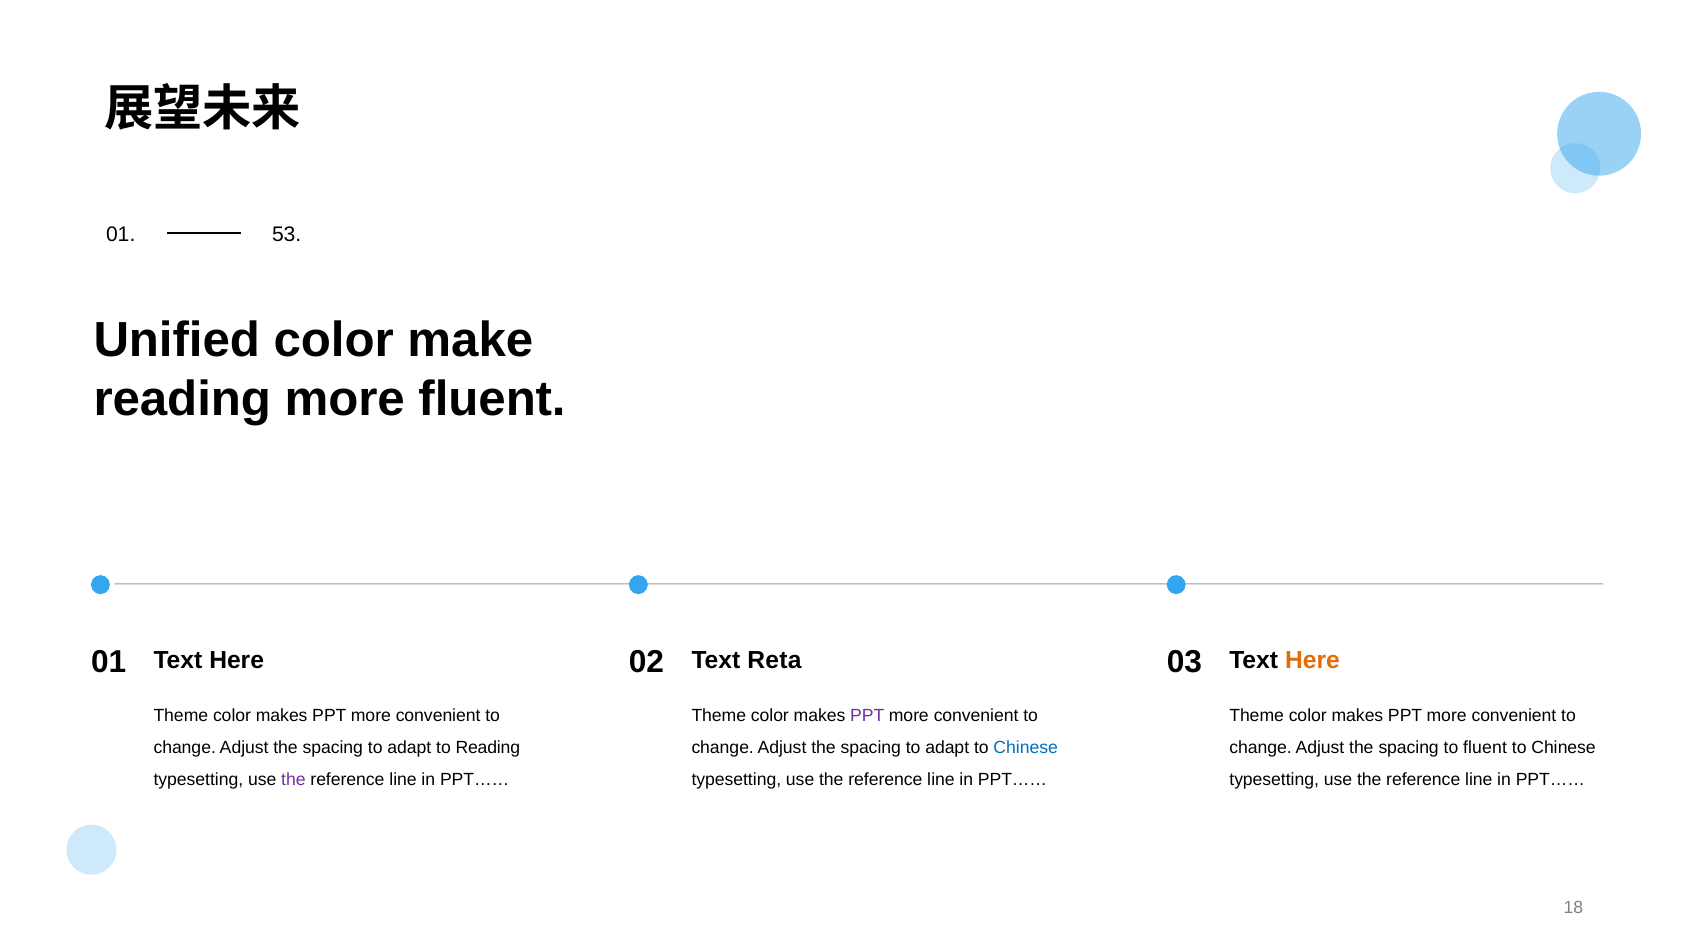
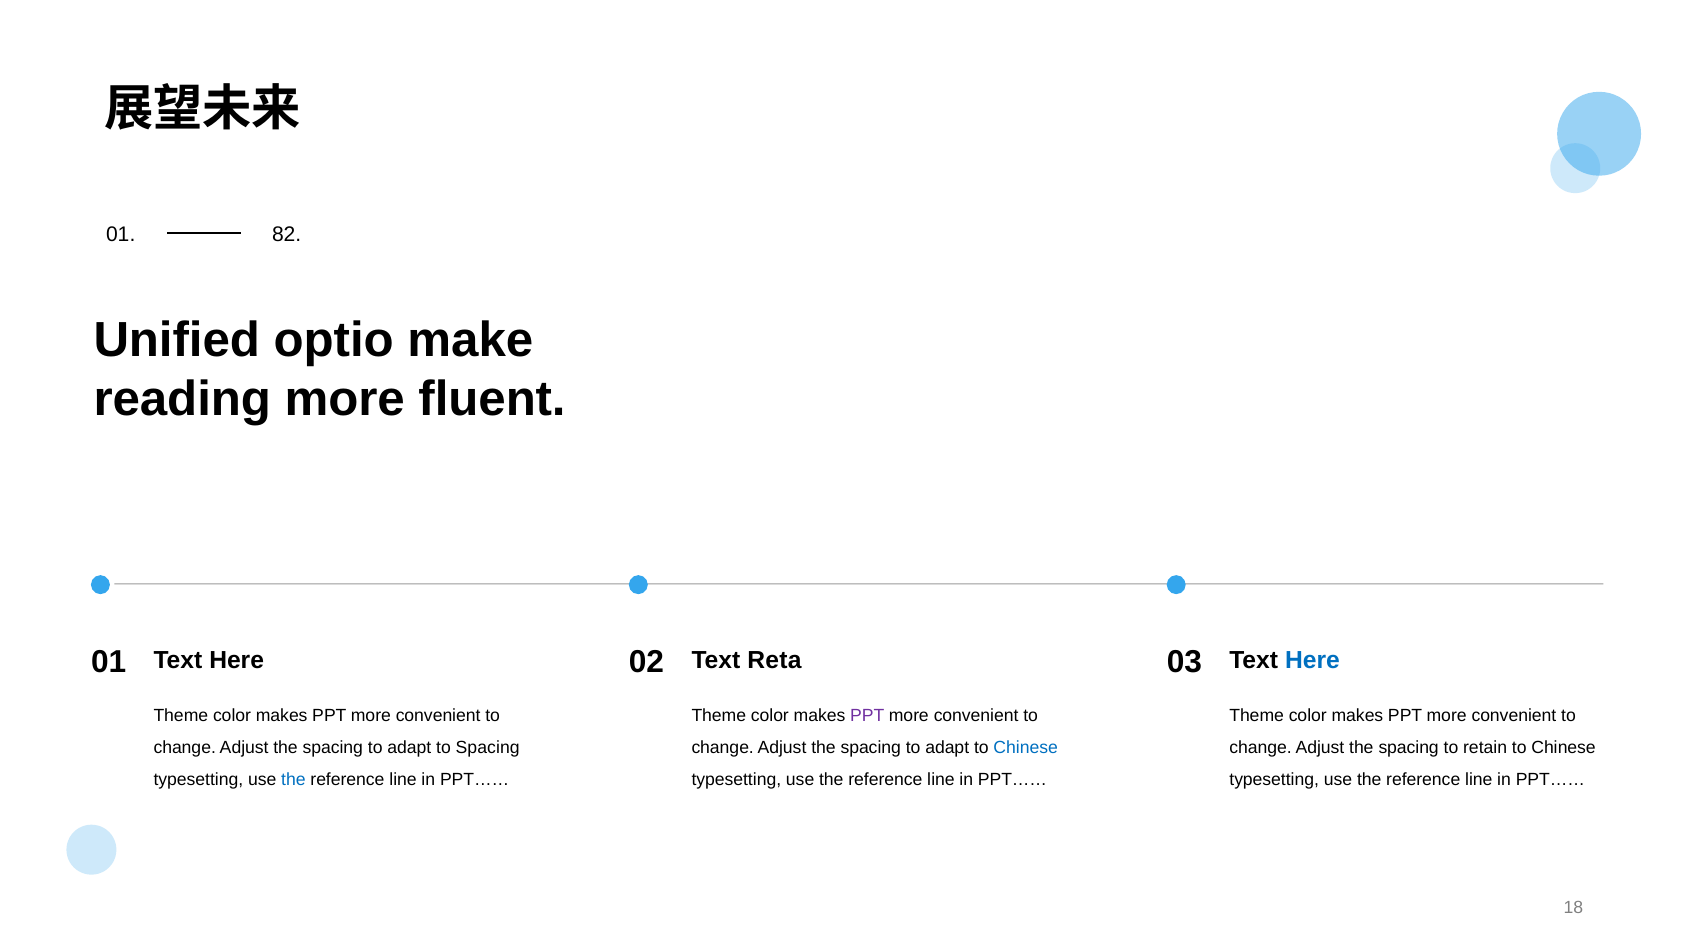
53: 53 -> 82
Unified color: color -> optio
Here at (1312, 660) colour: orange -> blue
to Reading: Reading -> Spacing
to fluent: fluent -> retain
the at (293, 779) colour: purple -> blue
